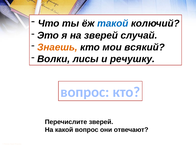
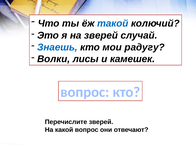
Знаешь colour: orange -> blue
всякий: всякий -> радугу
речушку: речушку -> камешек
